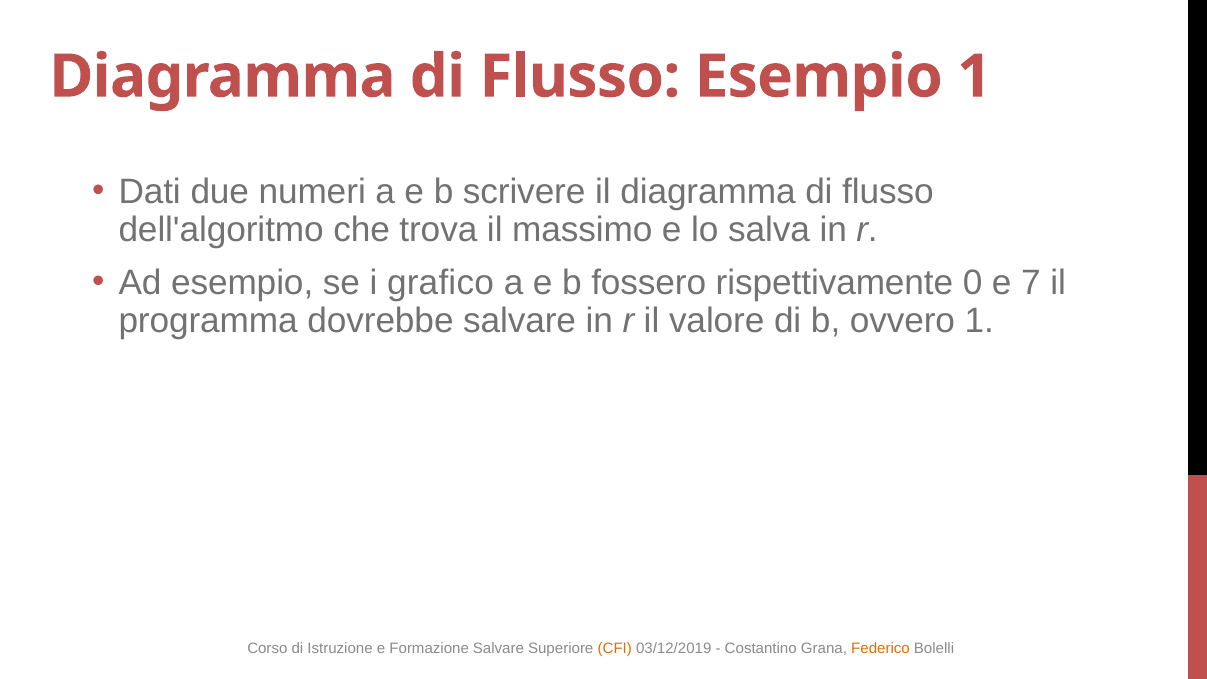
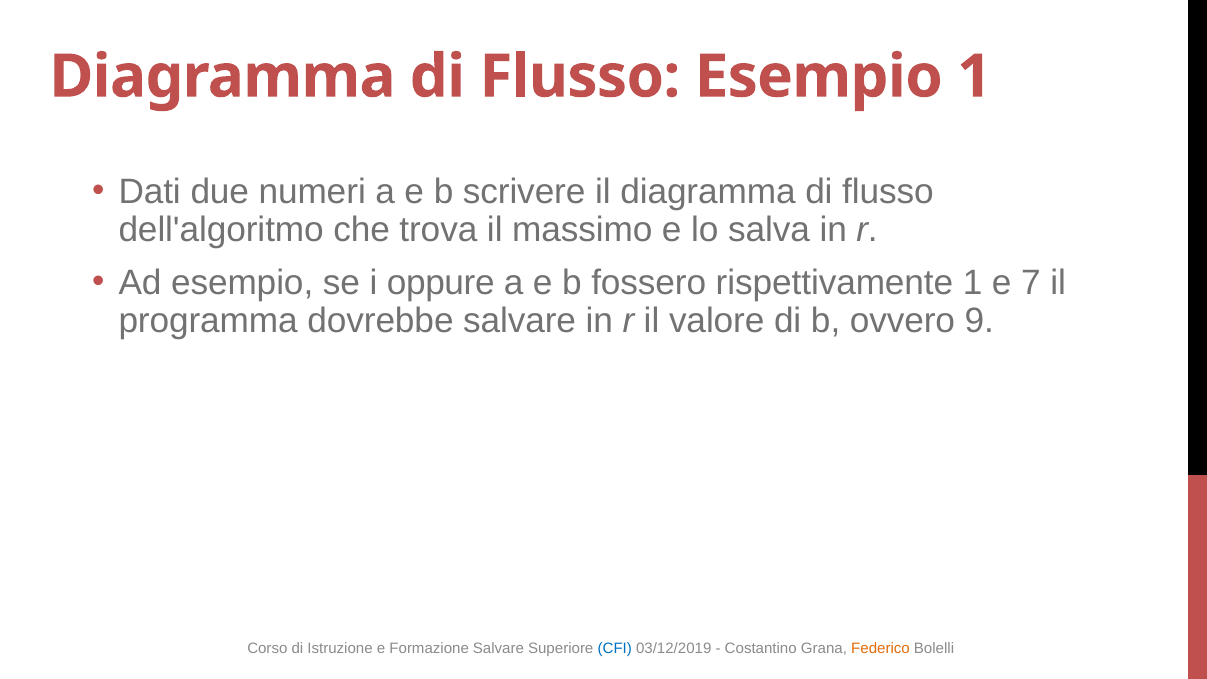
grafico: grafico -> oppure
rispettivamente 0: 0 -> 1
ovvero 1: 1 -> 9
CFI colour: orange -> blue
